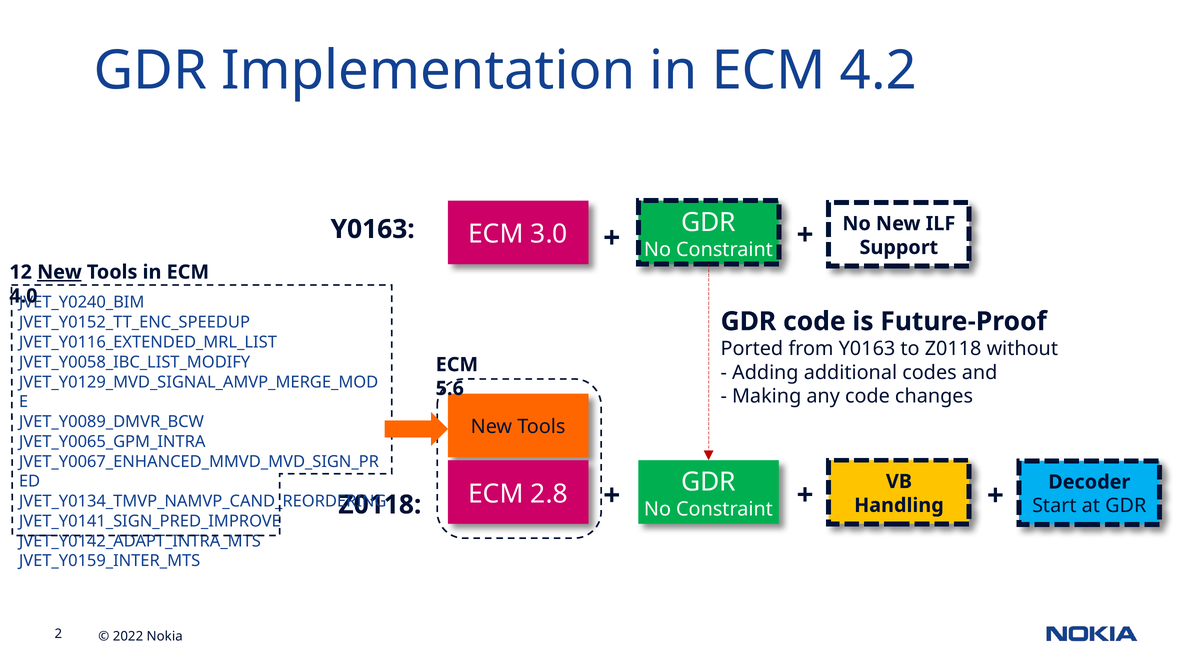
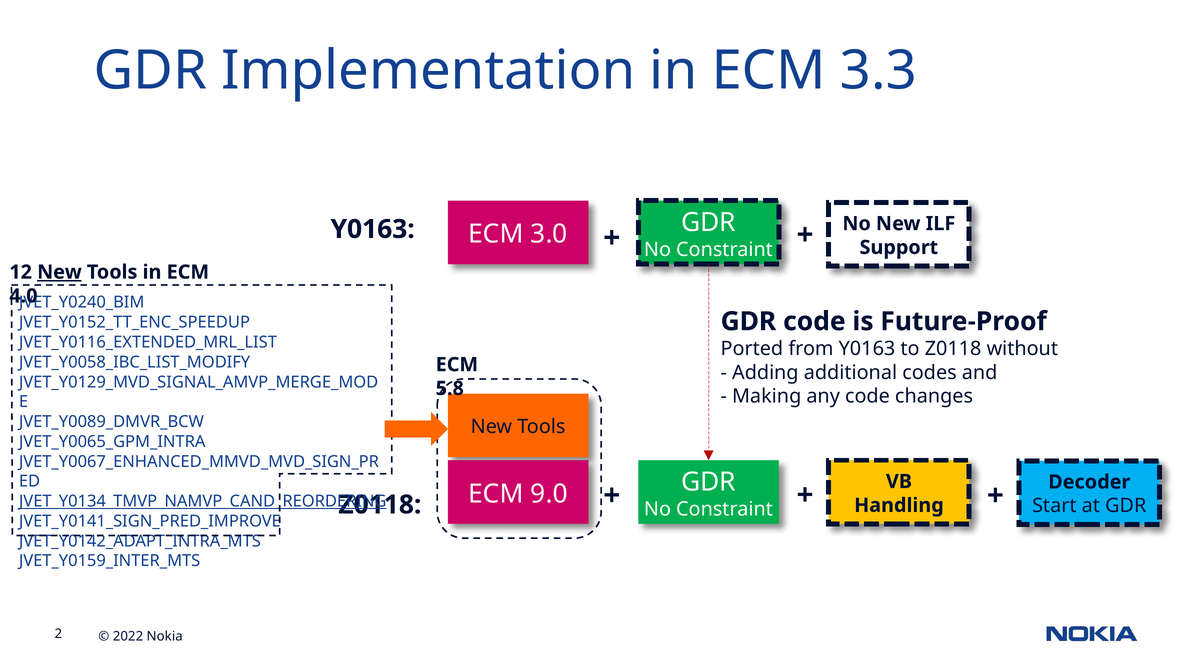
4.2: 4.2 -> 3.3
5.6: 5.6 -> 5.8
2.8: 2.8 -> 9.0
JVET_Y0134_TMVP_NAMVP_CAND_REORDERING underline: none -> present
